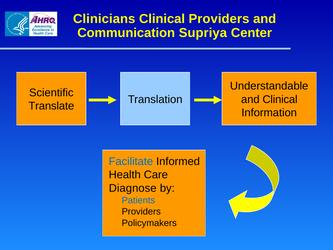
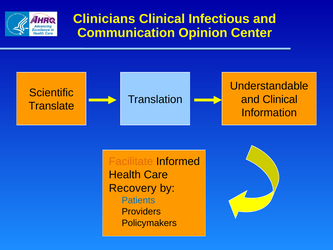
Clinical Providers: Providers -> Infectious
Supriya: Supriya -> Opinion
Facilitate colour: blue -> orange
Diagnose: Diagnose -> Recovery
